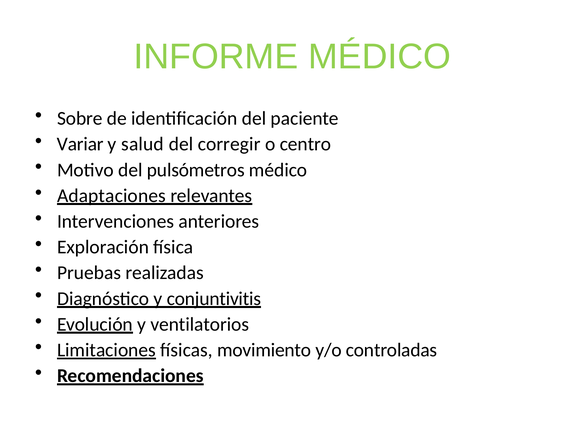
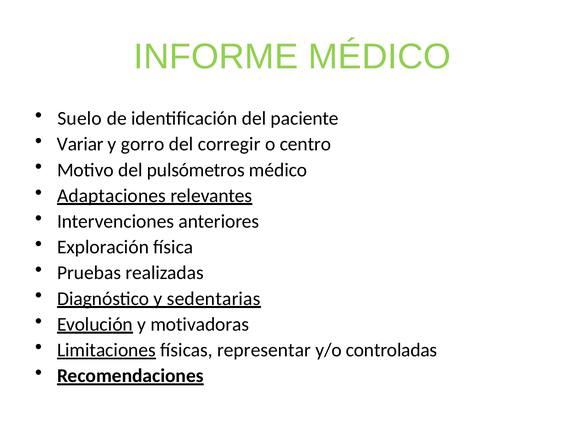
Sobre: Sobre -> Suelo
salud: salud -> gorro
conjuntivitis: conjuntivitis -> sedentarias
ventilatorios: ventilatorios -> motivadoras
movimiento: movimiento -> representar
